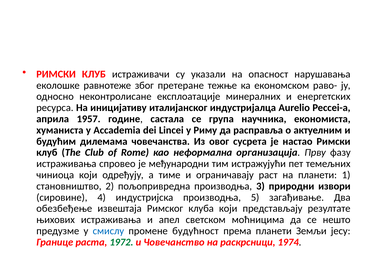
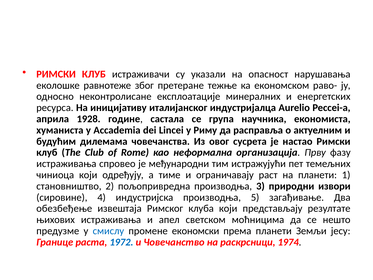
1957: 1957 -> 1928
будућност: будућност -> економски
1972 colour: green -> blue
